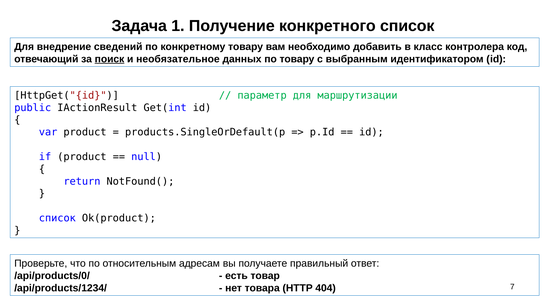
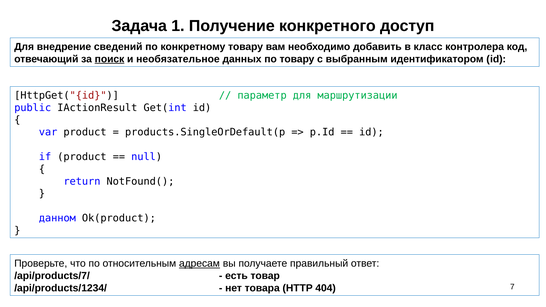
конкретного список: список -> доступ
список at (57, 218): список -> данном
адресам underline: none -> present
/api/products/0/: /api/products/0/ -> /api/products/7/
